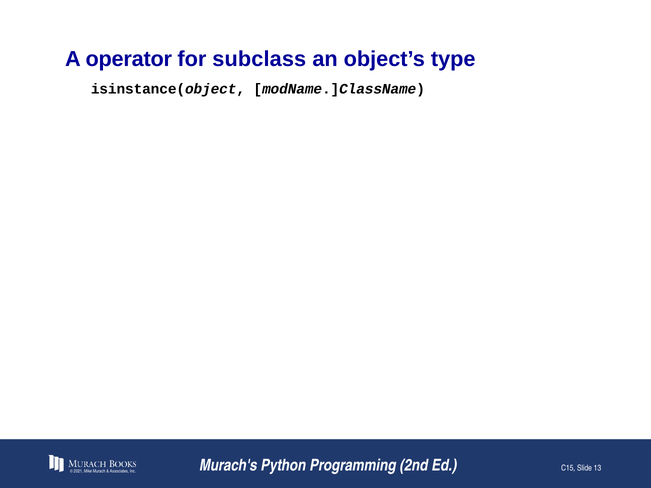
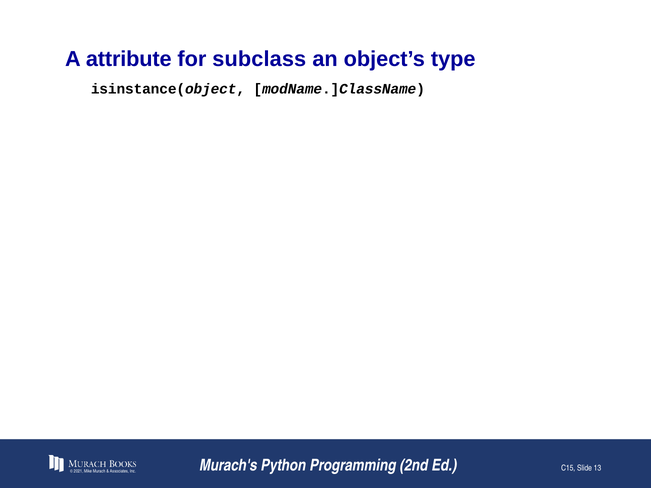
operator: operator -> attribute
